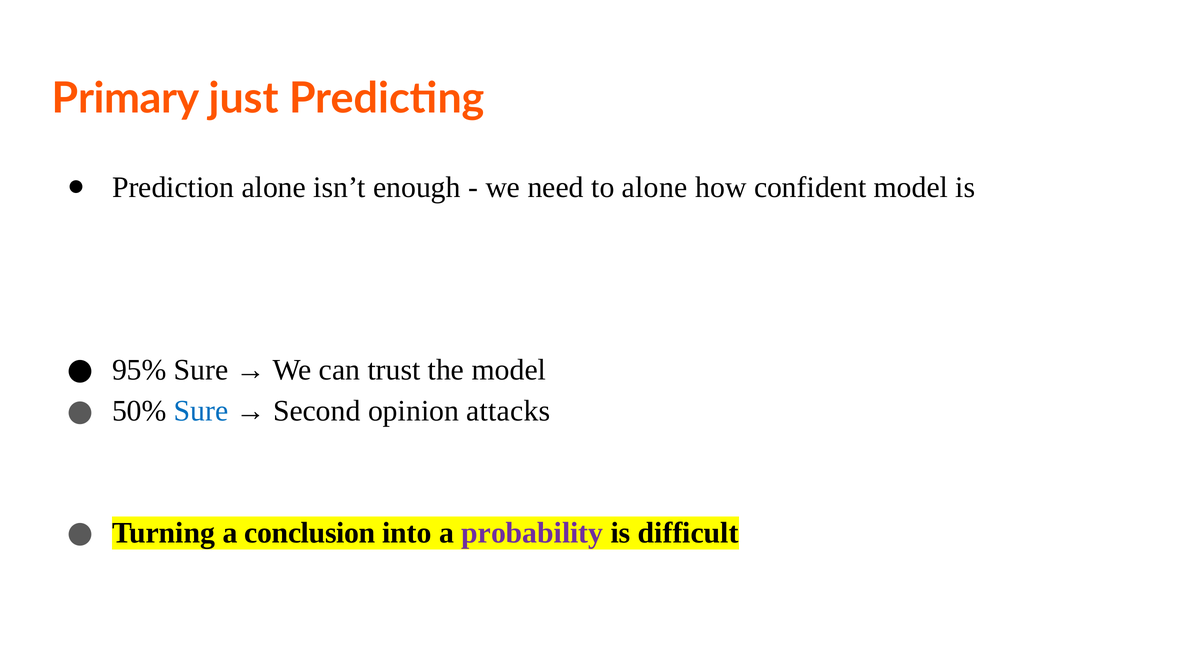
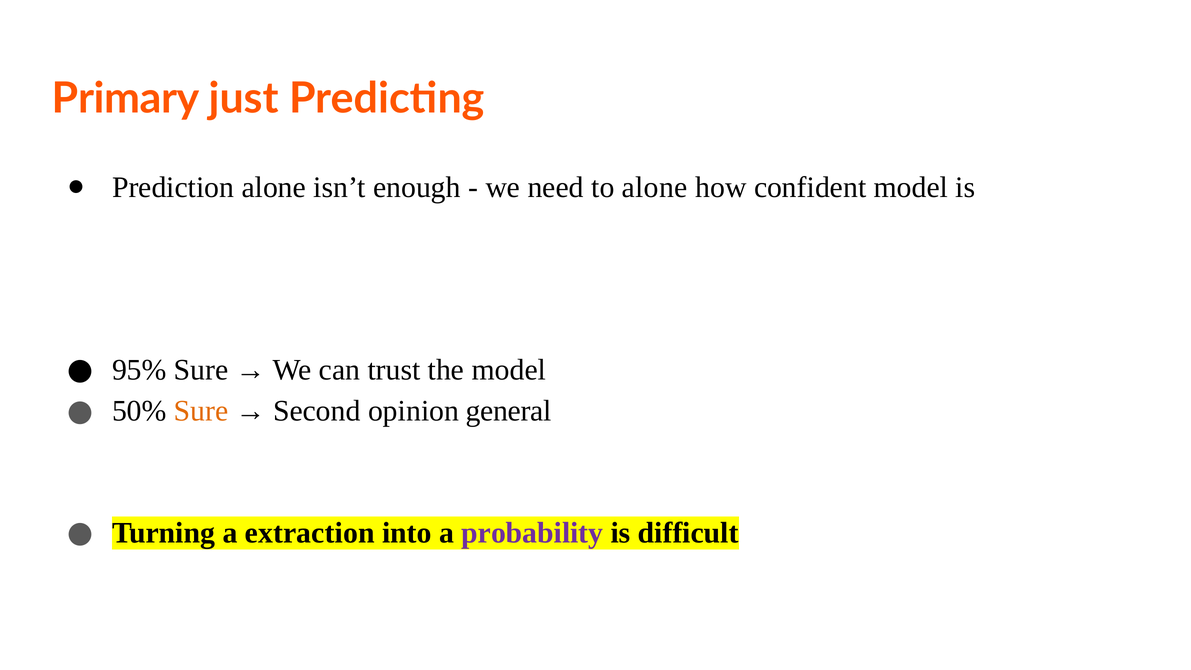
Sure at (201, 411) colour: blue -> orange
attacks: attacks -> general
conclusion: conclusion -> extraction
